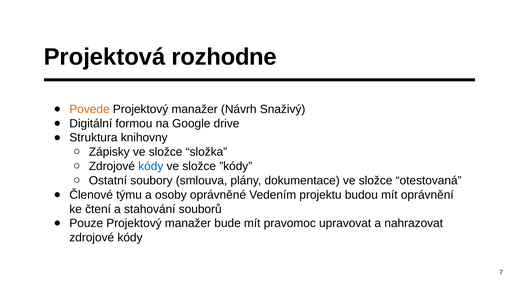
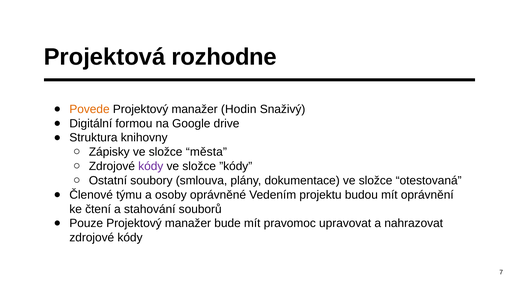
Návrh: Návrh -> Hodin
složka: složka -> města
kódy at (151, 166) colour: blue -> purple
